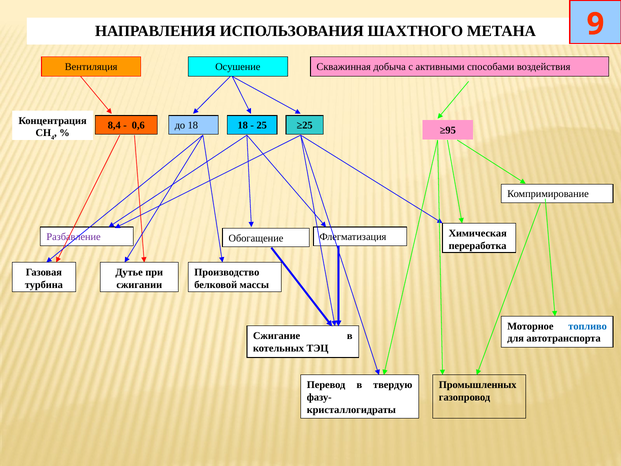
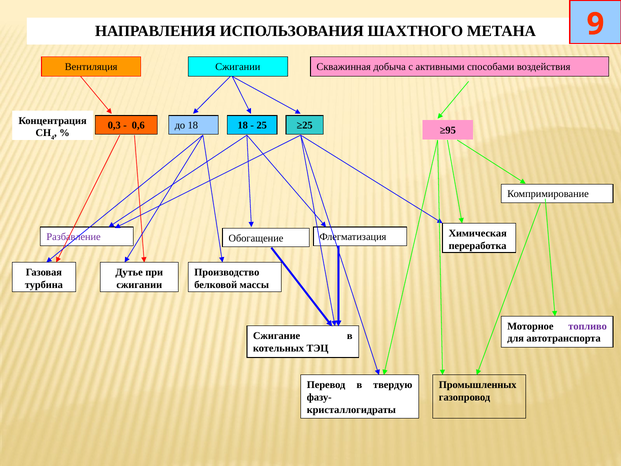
Вентиляция Осушение: Осушение -> Сжигании
8,4: 8,4 -> 0,3
топливо colour: blue -> purple
